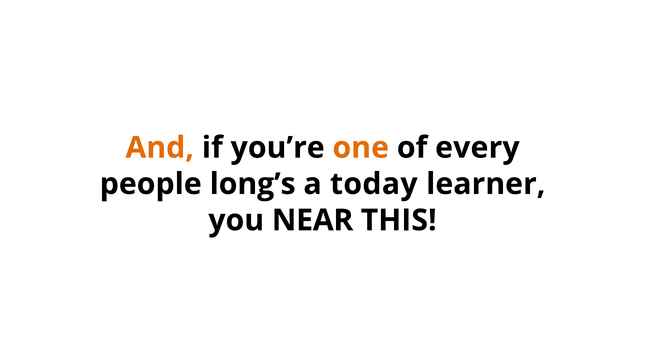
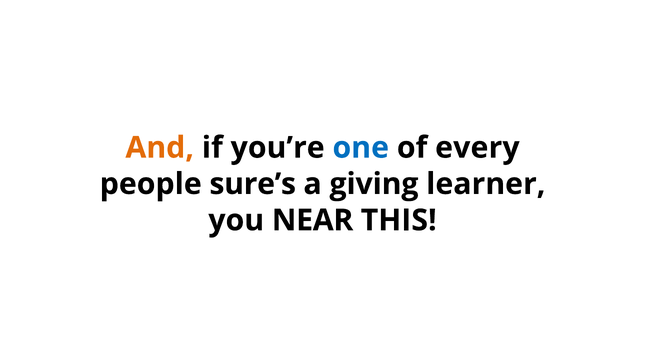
one colour: orange -> blue
long’s: long’s -> sure’s
today: today -> giving
